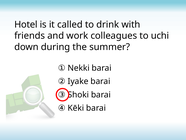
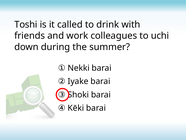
Hotel: Hotel -> Toshi
